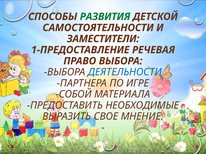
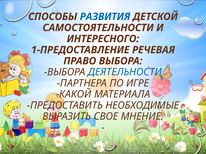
РАЗВИТИЯ colour: green -> blue
ЗАМЕСТИТЕЛИ: ЗАМЕСТИТЕЛИ -> ИНТЕРЕСНОГО
СОБОЙ: СОБОЙ -> КАКОЙ
